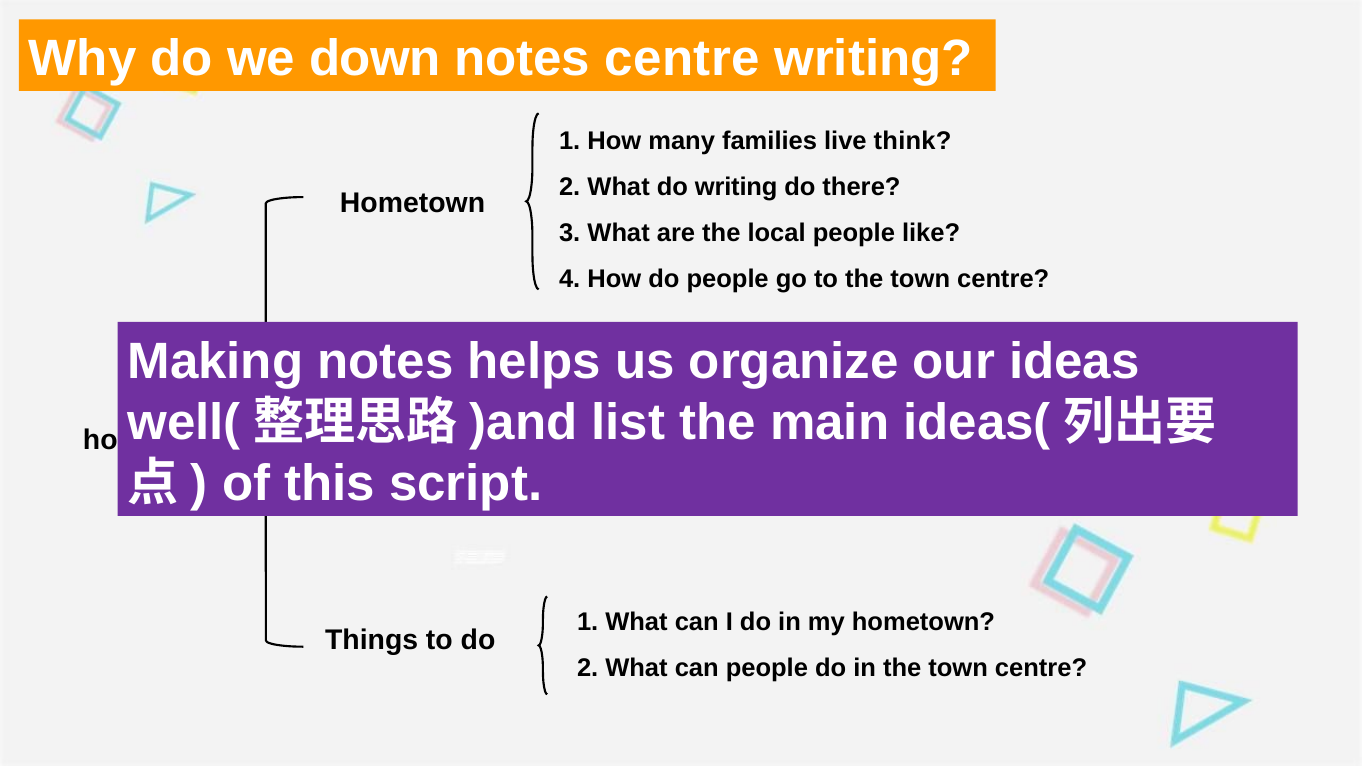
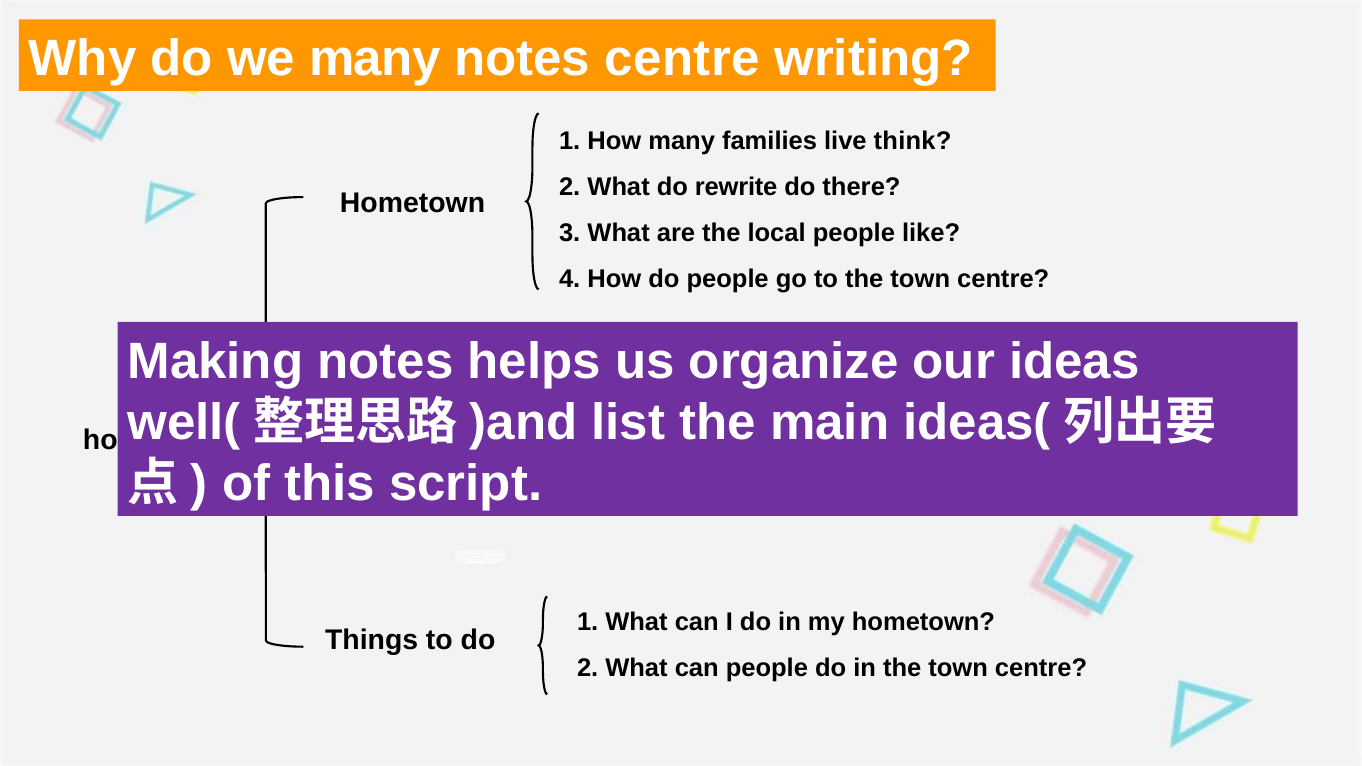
we down: down -> many
do writing: writing -> rewrite
